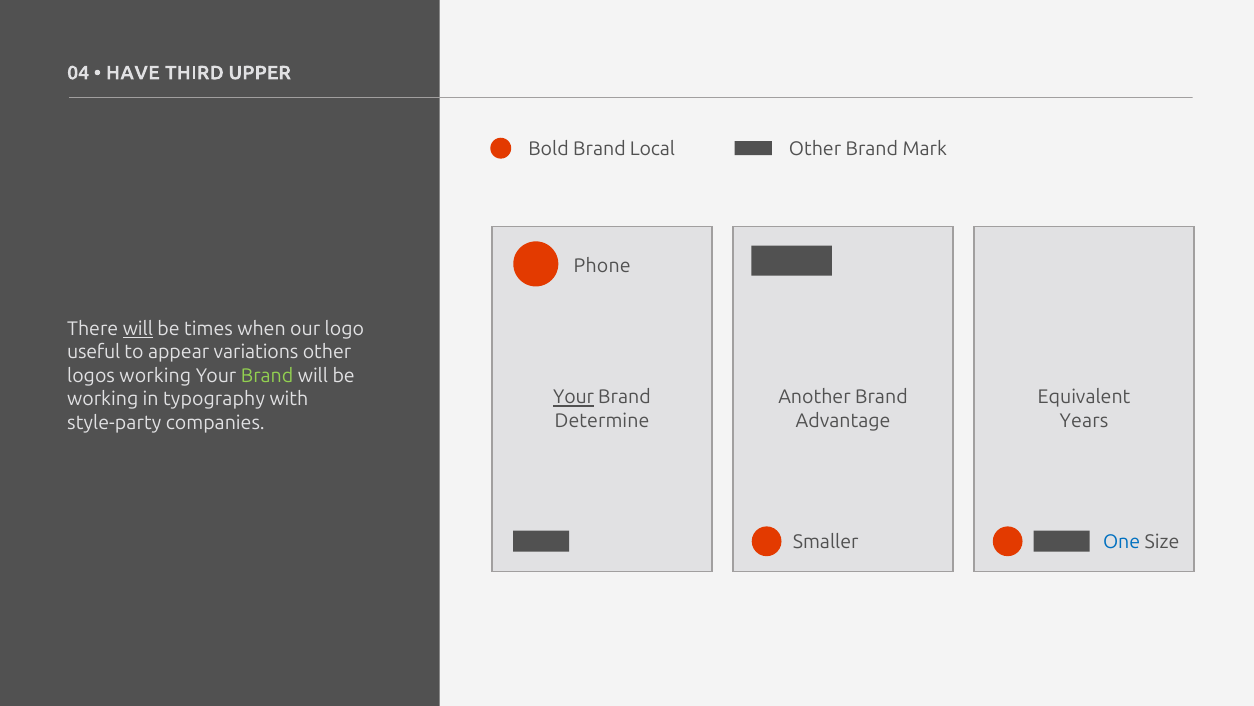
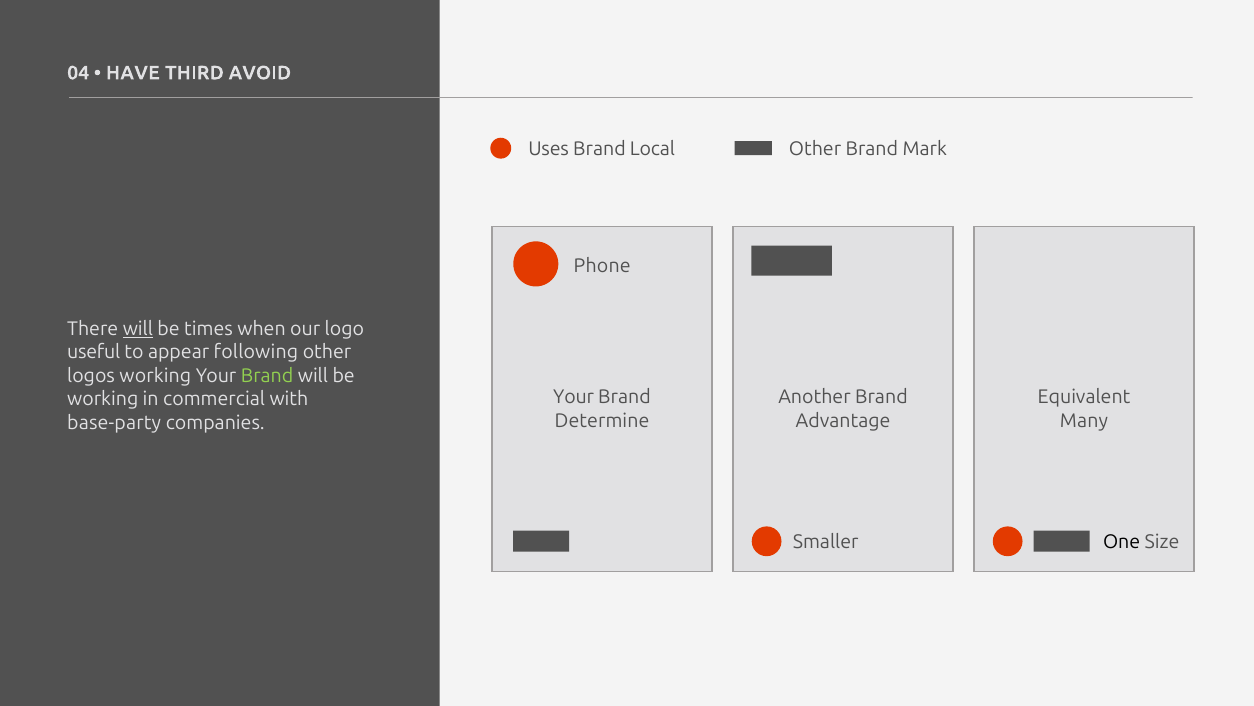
UPPER: UPPER -> AVOID
Bold: Bold -> Uses
variations: variations -> following
Your at (574, 397) underline: present -> none
typography: typography -> commercial
Years: Years -> Many
style-party: style-party -> base-party
One colour: blue -> black
